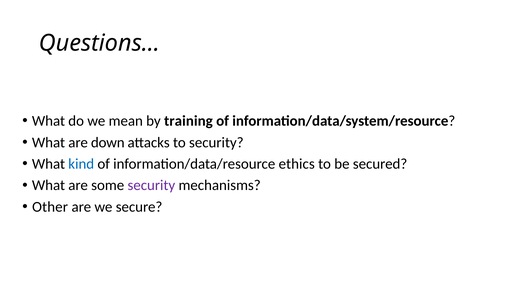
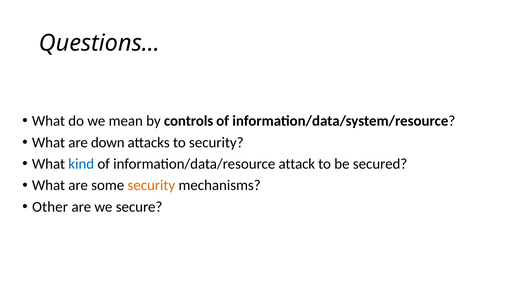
training: training -> controls
ethics: ethics -> attack
security at (151, 185) colour: purple -> orange
